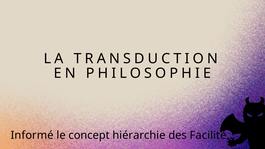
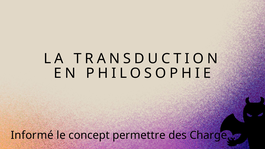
hiérarchie: hiérarchie -> permettre
Facilité: Facilité -> Charge
